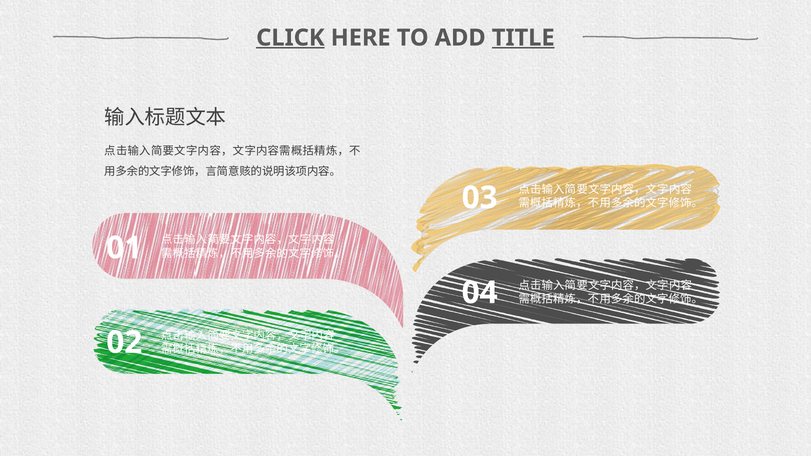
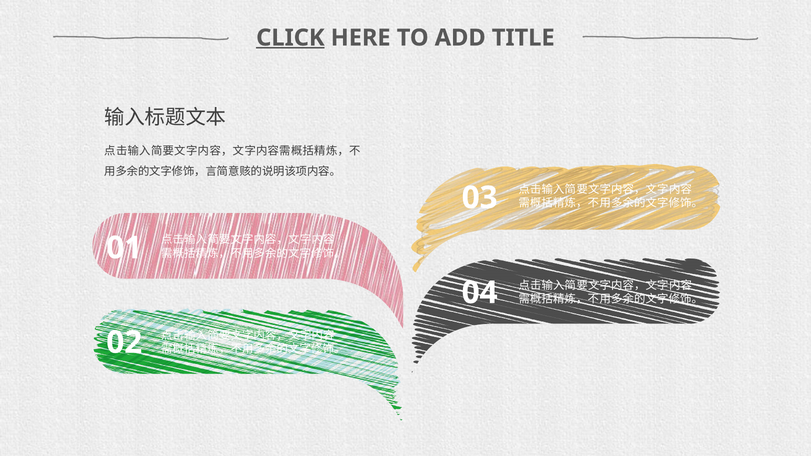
TITLE underline: present -> none
